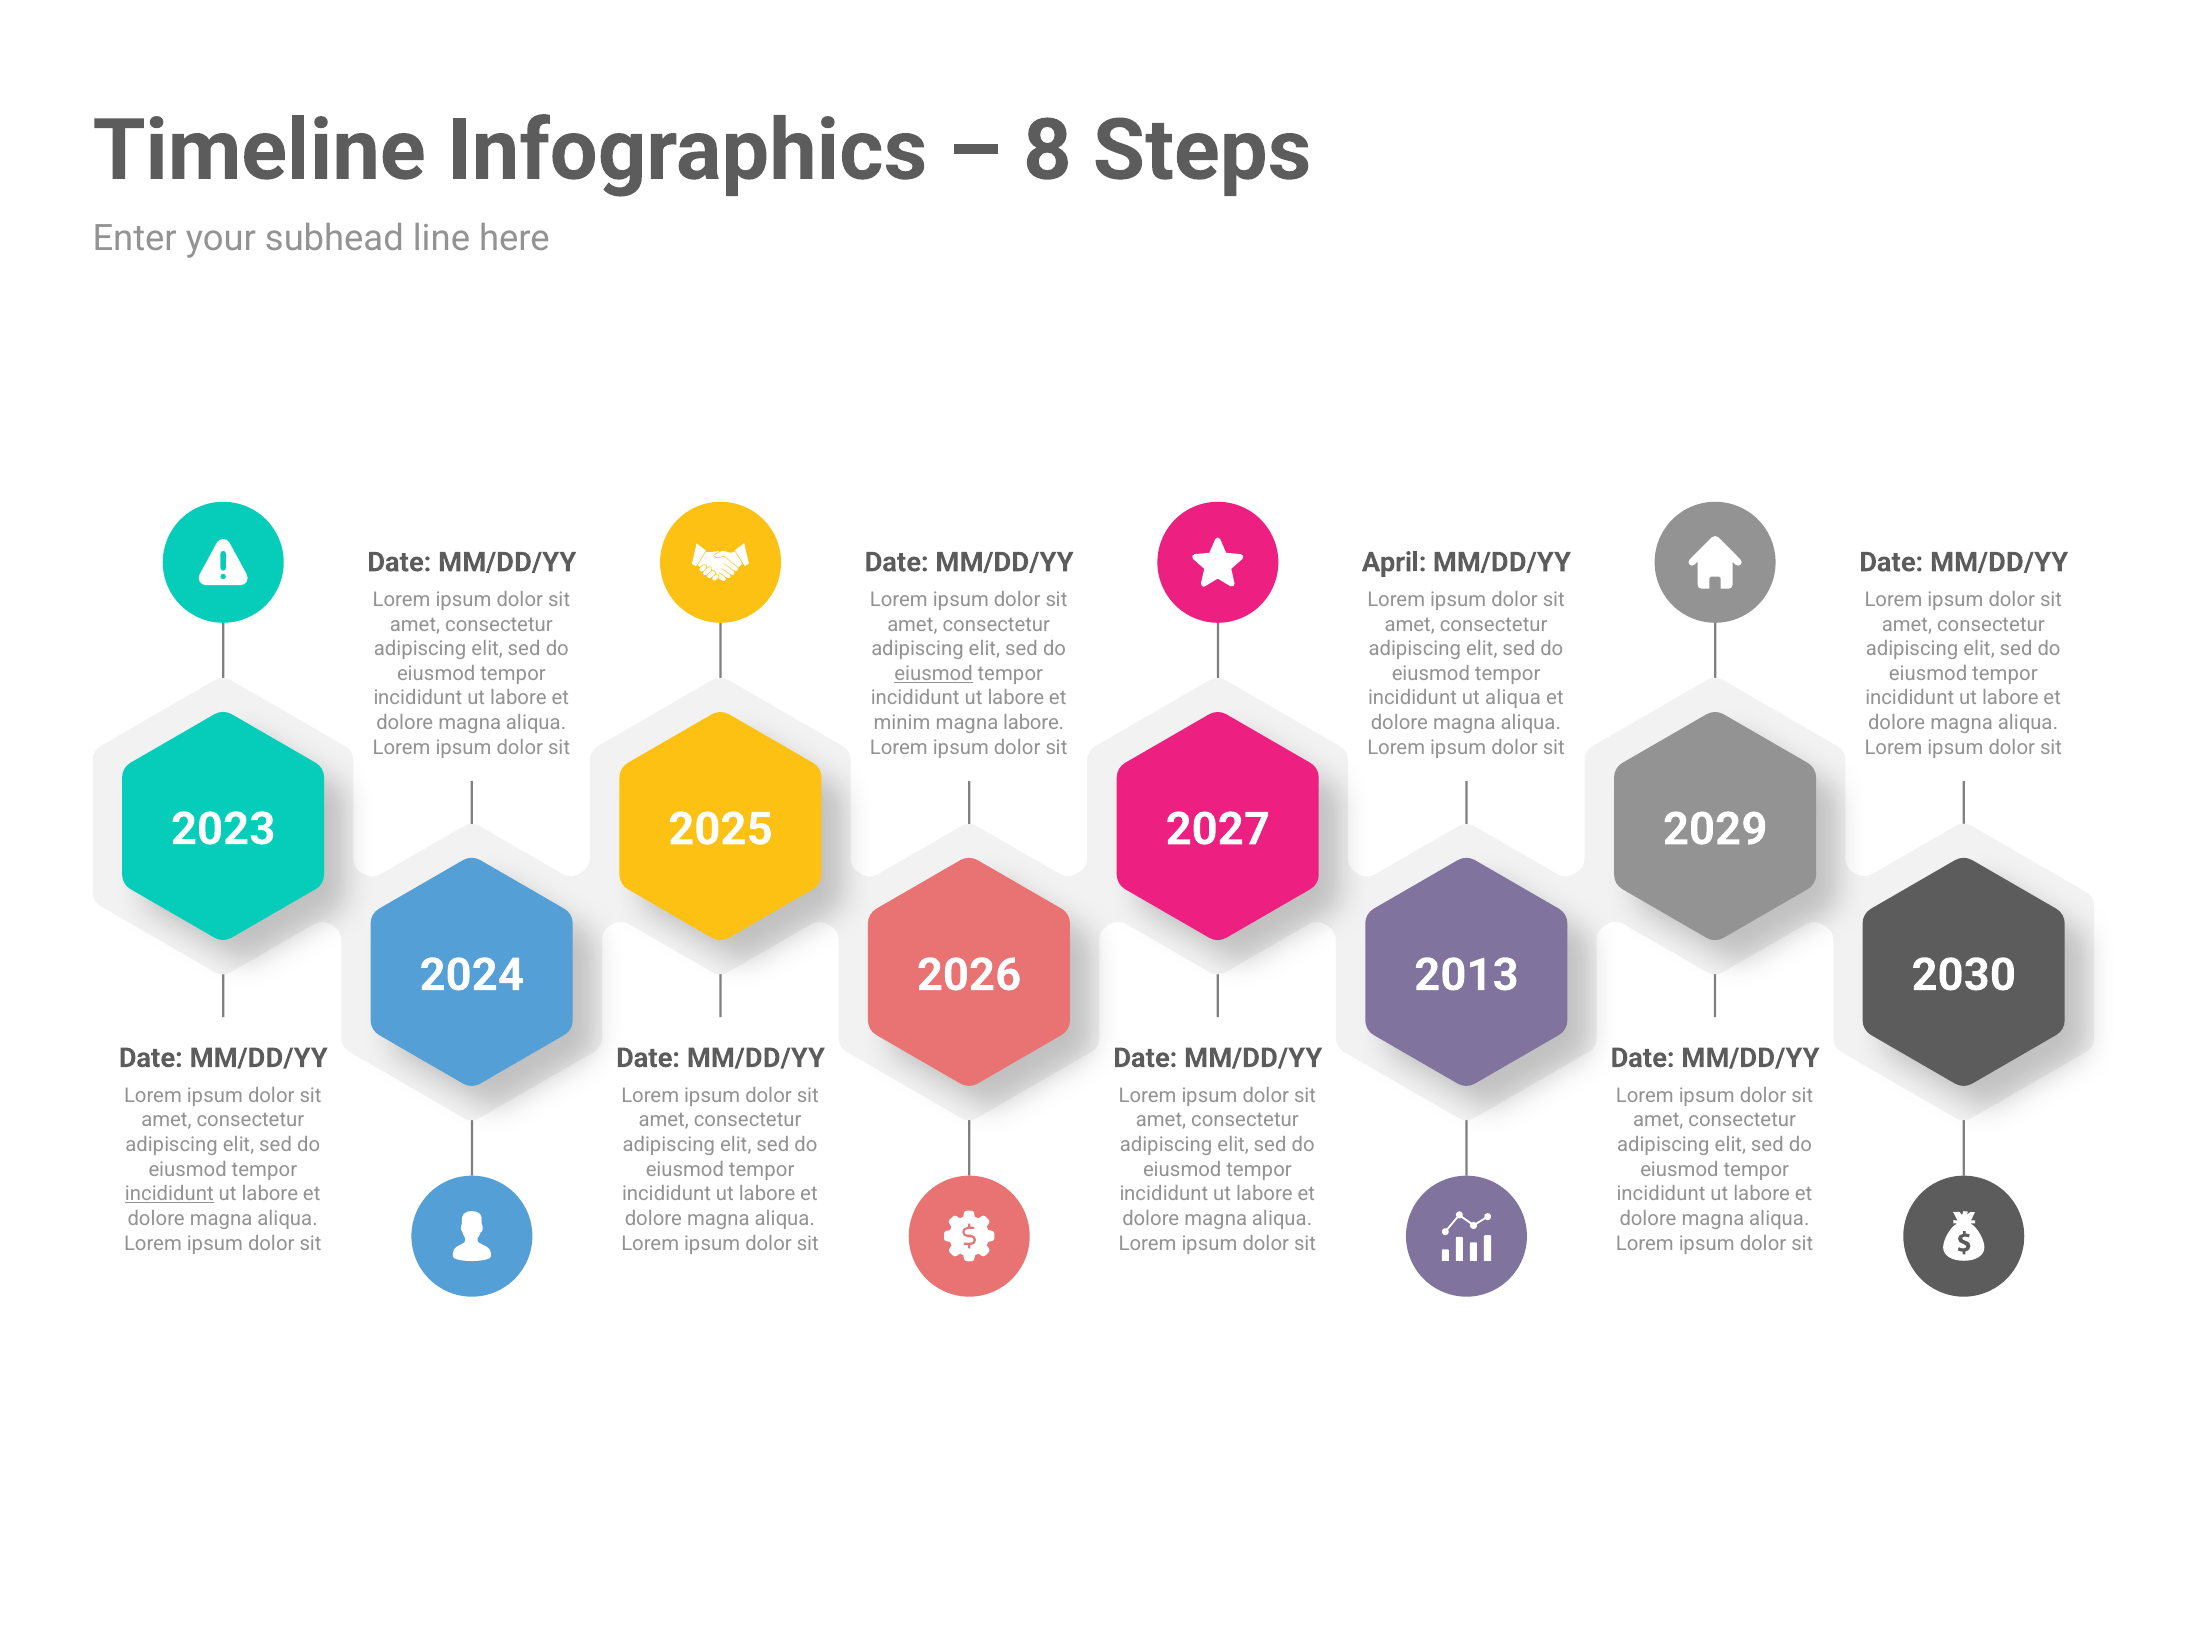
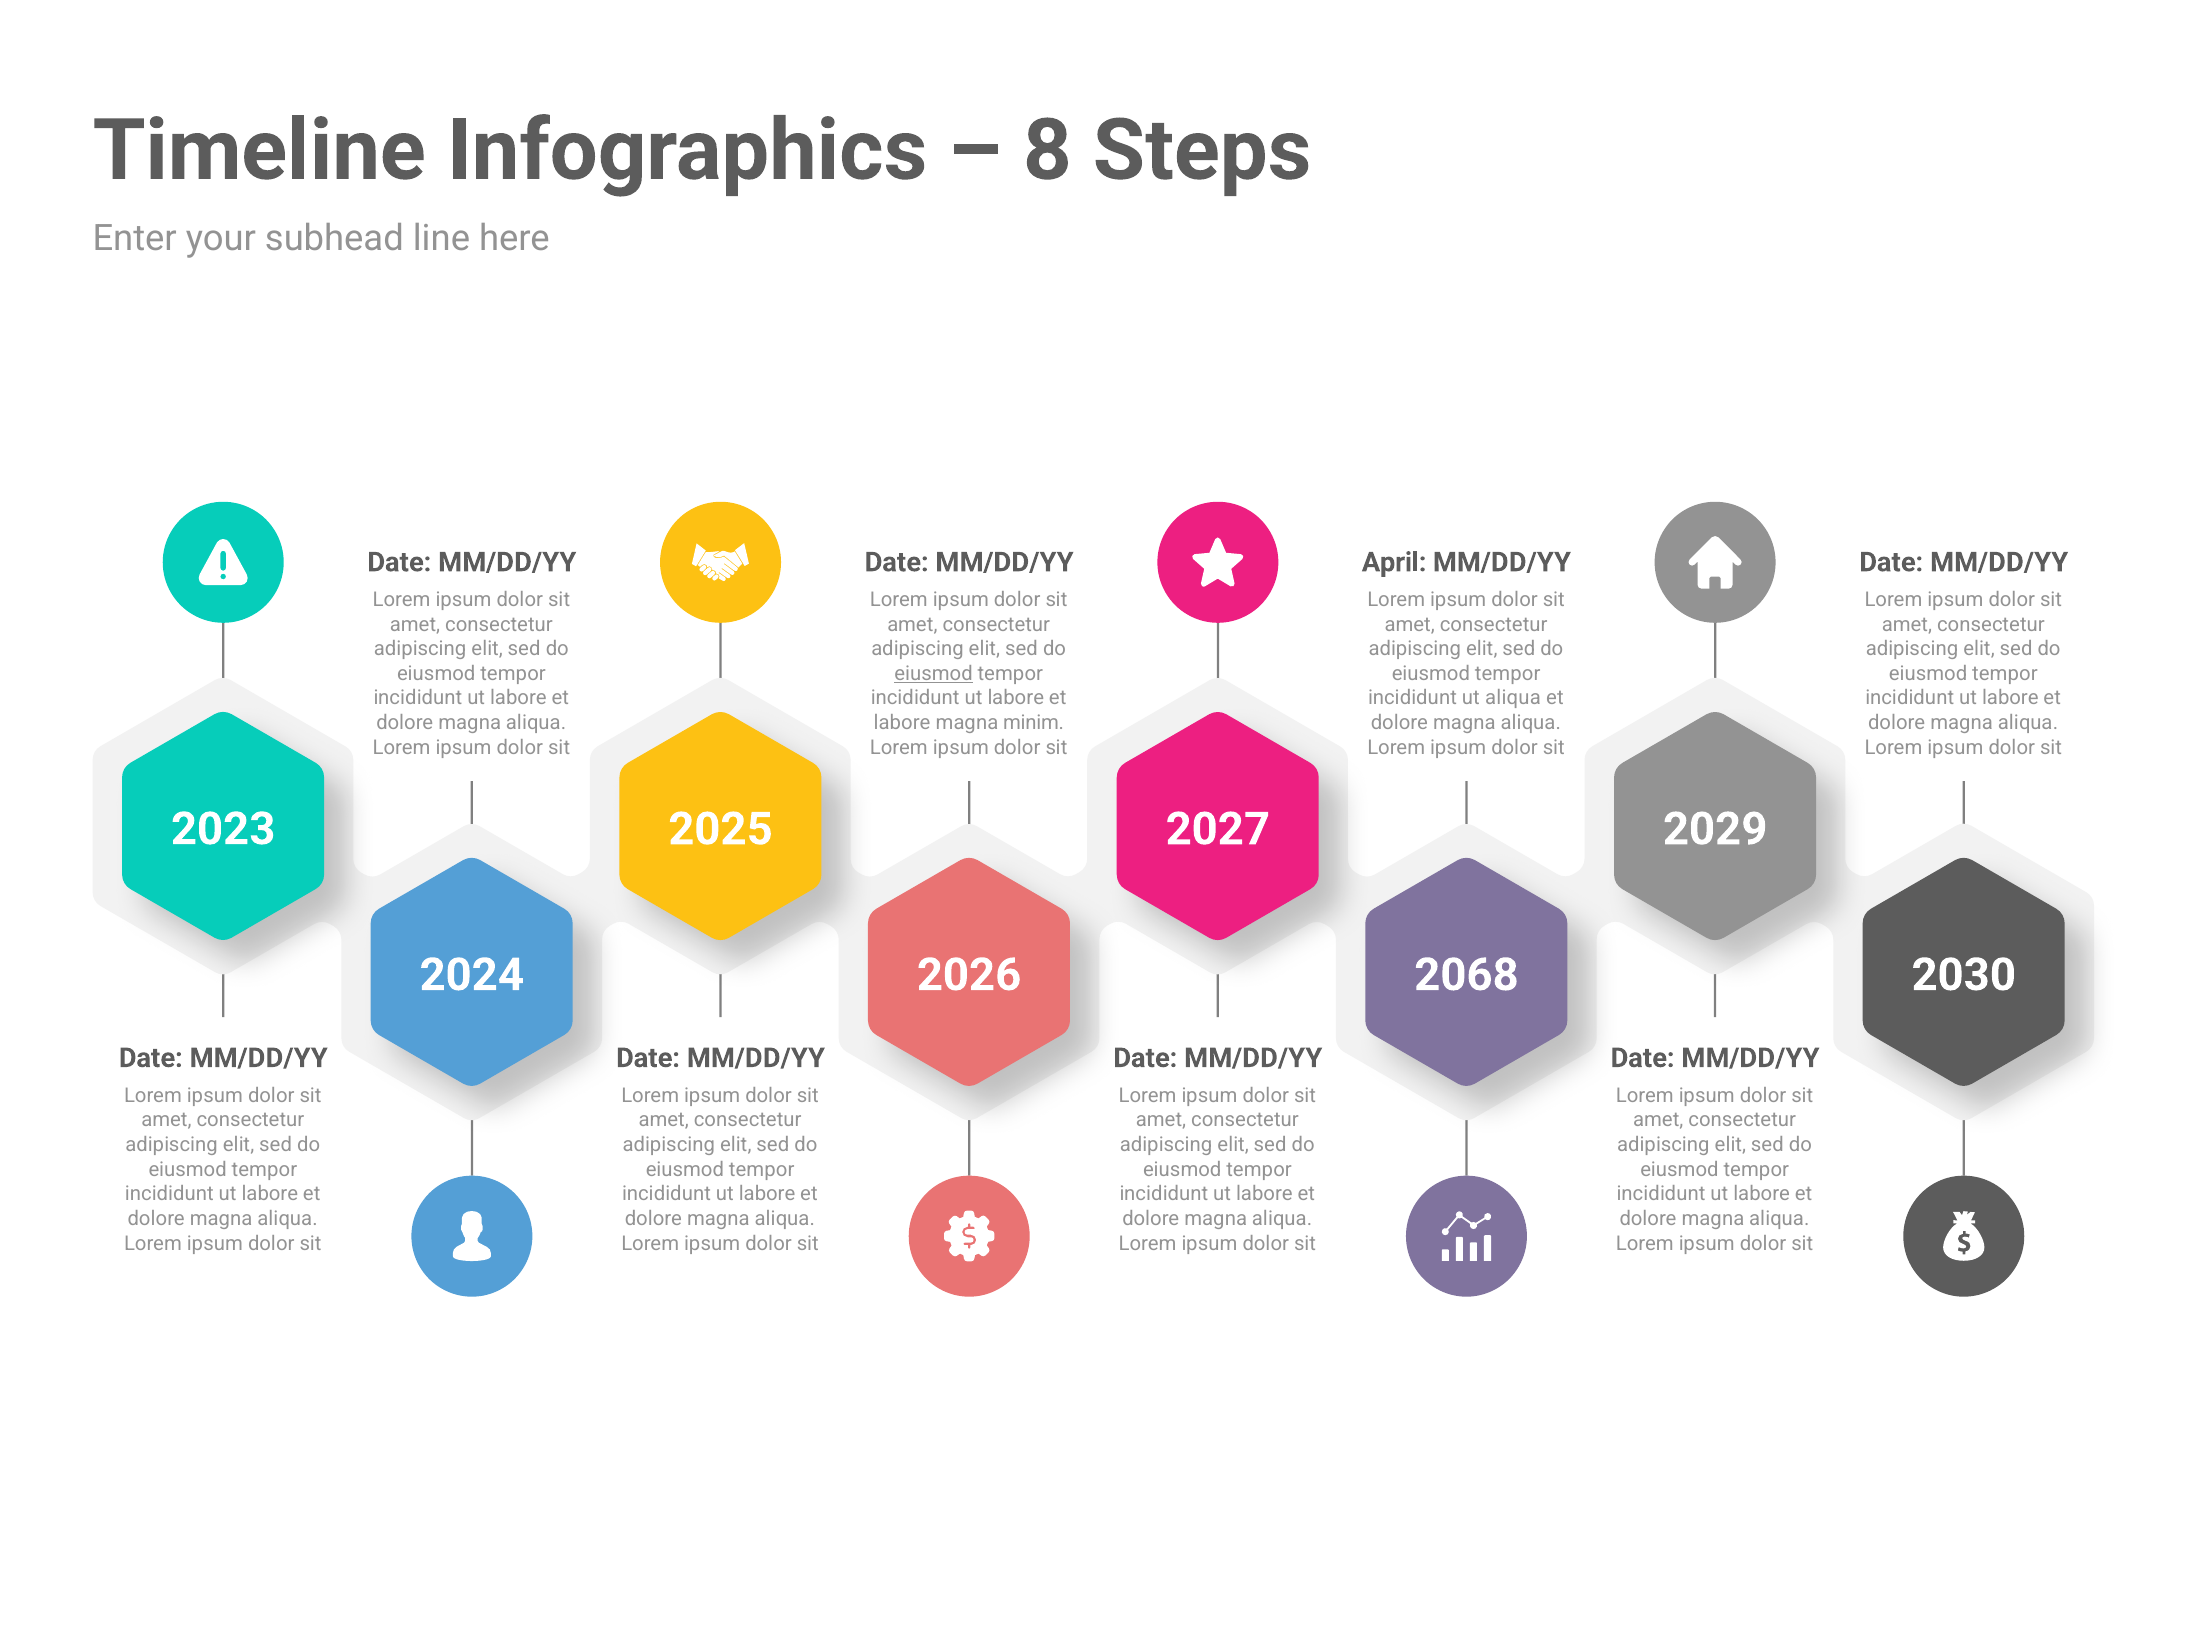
minim at (902, 723): minim -> labore
magna labore: labore -> minim
2013: 2013 -> 2068
incididunt at (169, 1193) underline: present -> none
